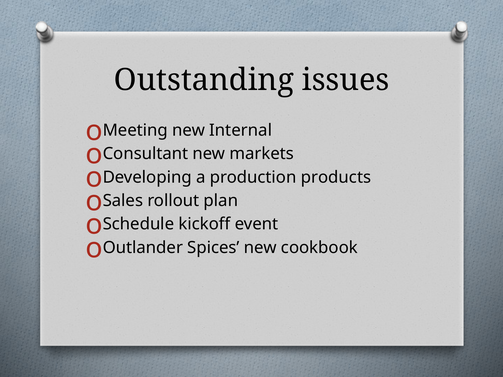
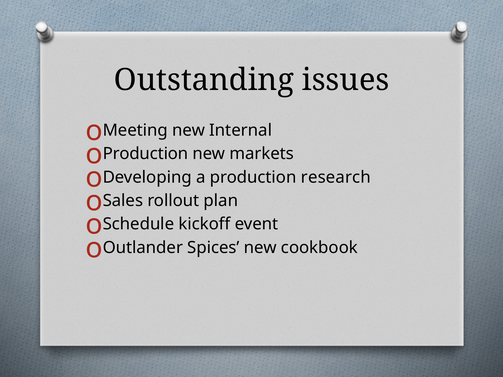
Consultant at (145, 154): Consultant -> Production
products: products -> research
